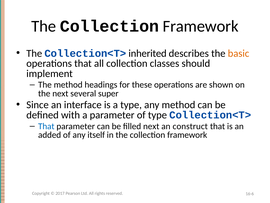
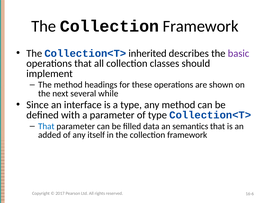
basic colour: orange -> purple
super: super -> while
filled next: next -> data
construct: construct -> semantics
